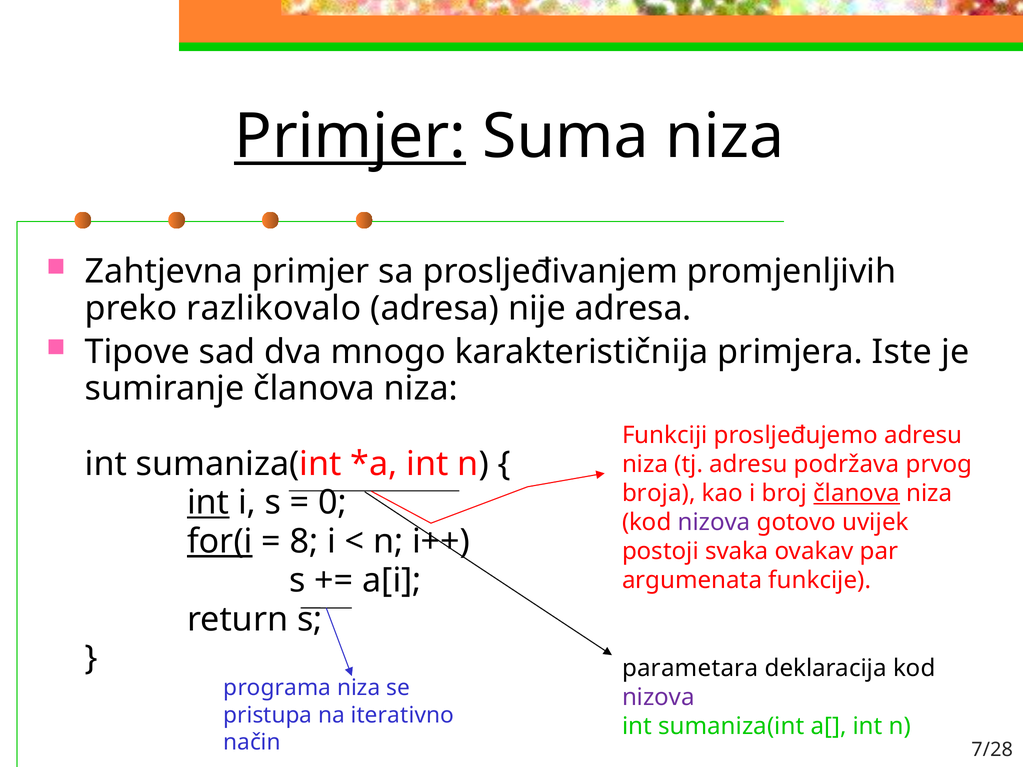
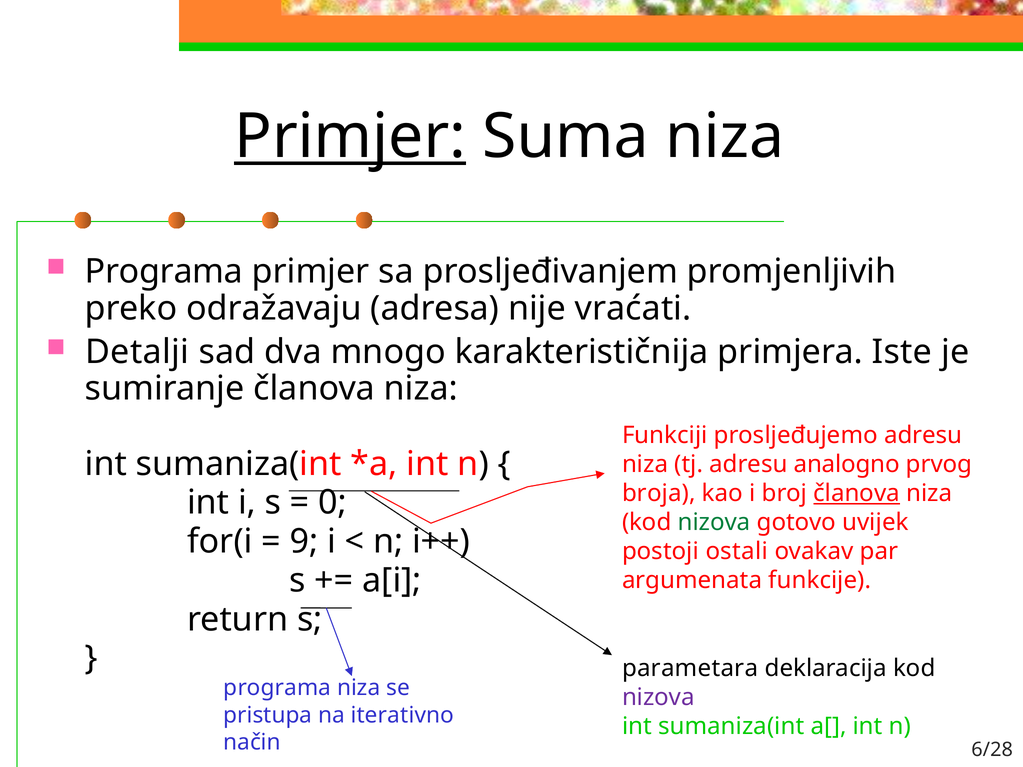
Zahtjevna at (164, 272): Zahtjevna -> Programa
razlikovalo: razlikovalo -> odražavaju
nije adresa: adresa -> vraćati
Tipove: Tipove -> Detalji
podržava: podržava -> analogno
int at (208, 503) underline: present -> none
nizova at (714, 522) colour: purple -> green
for(i underline: present -> none
8: 8 -> 9
svaka: svaka -> ostali
7/28: 7/28 -> 6/28
